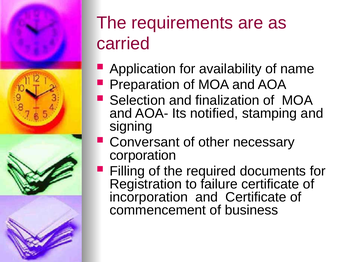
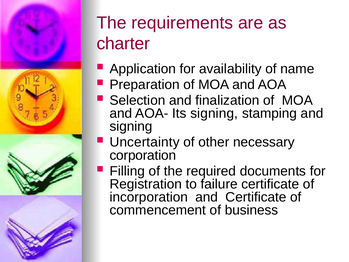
carried: carried -> charter
Its notified: notified -> signing
Conversant: Conversant -> Uncertainty
